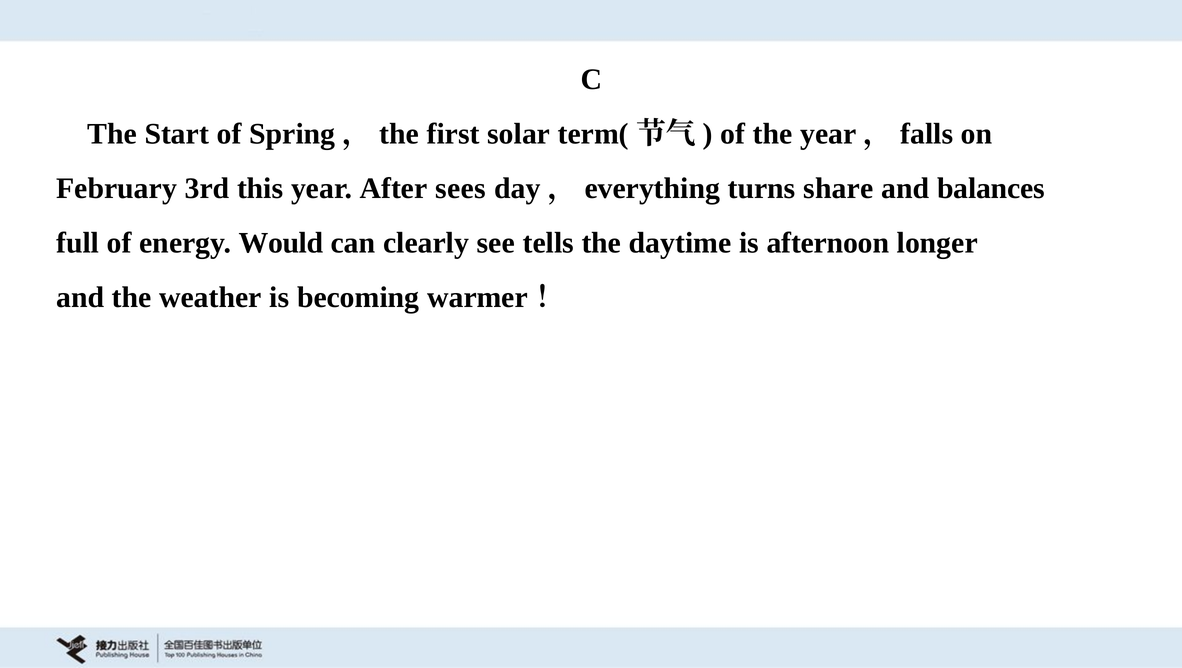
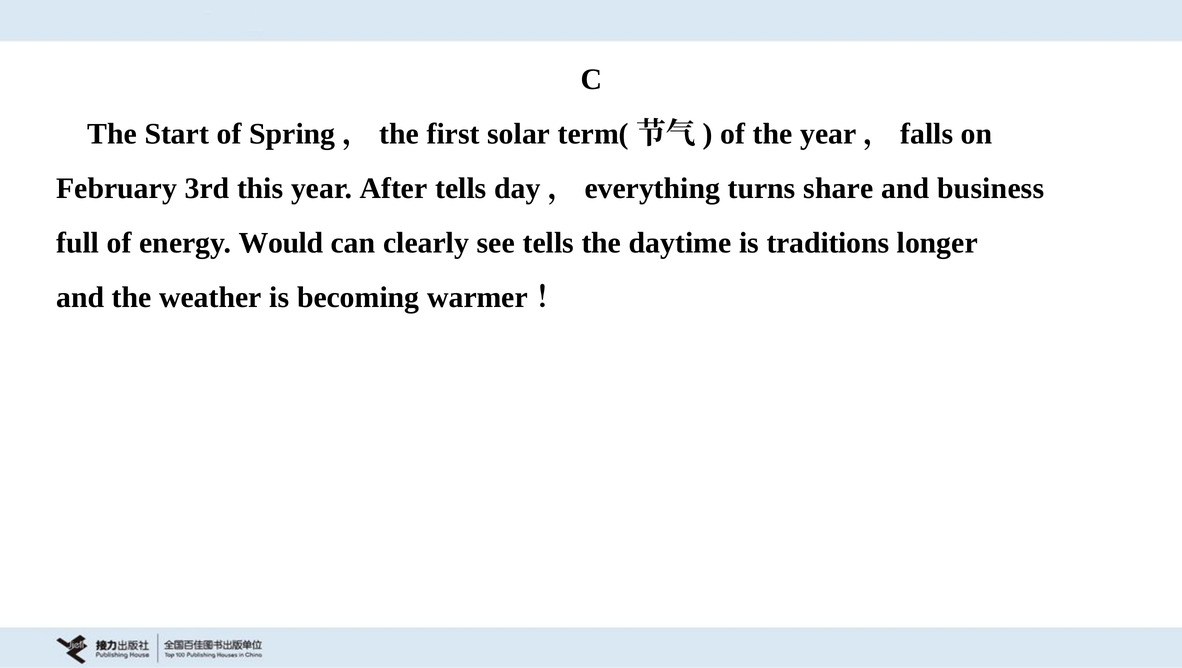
After sees: sees -> tells
balances: balances -> business
afternoon: afternoon -> traditions
